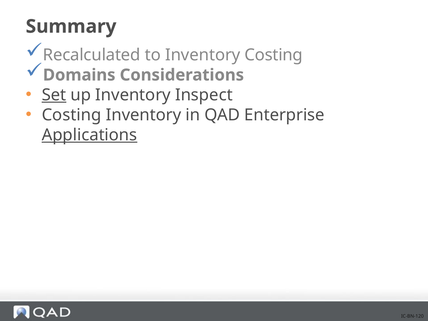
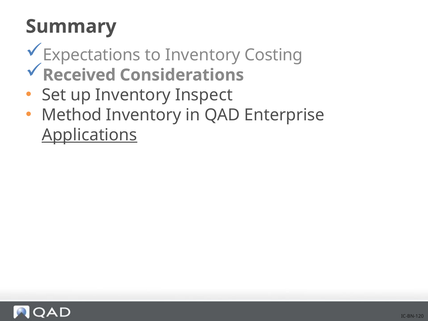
Recalculated: Recalculated -> Expectations
Domains: Domains -> Received
Set underline: present -> none
Costing at (72, 115): Costing -> Method
